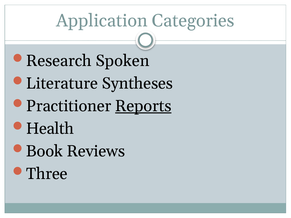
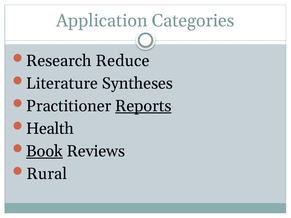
Spoken: Spoken -> Reduce
Book underline: none -> present
Three: Three -> Rural
